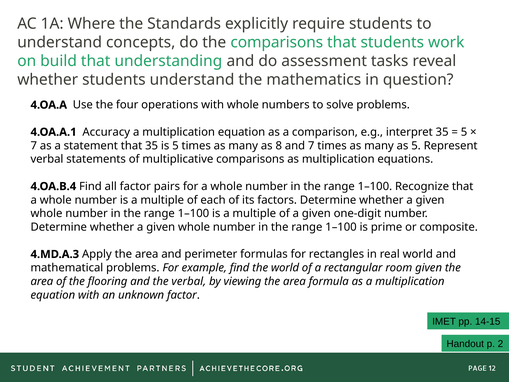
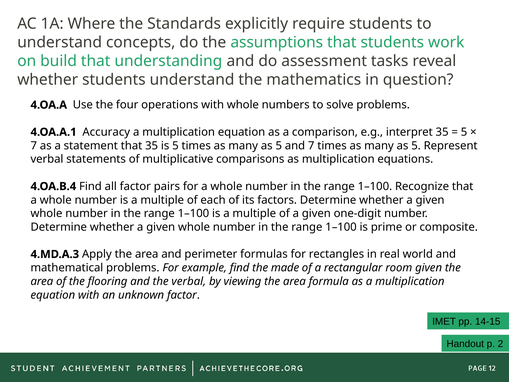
the comparisons: comparisons -> assumptions
8 at (279, 146): 8 -> 5
the world: world -> made
